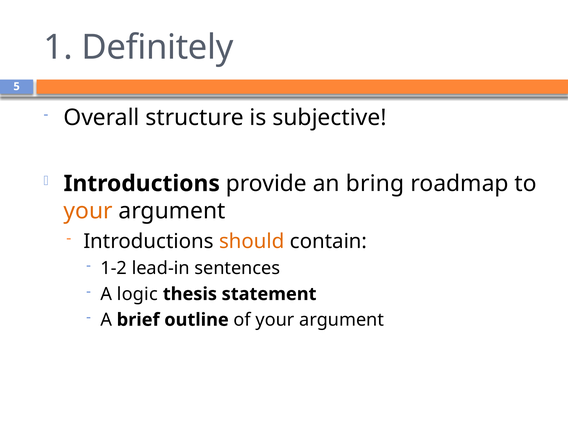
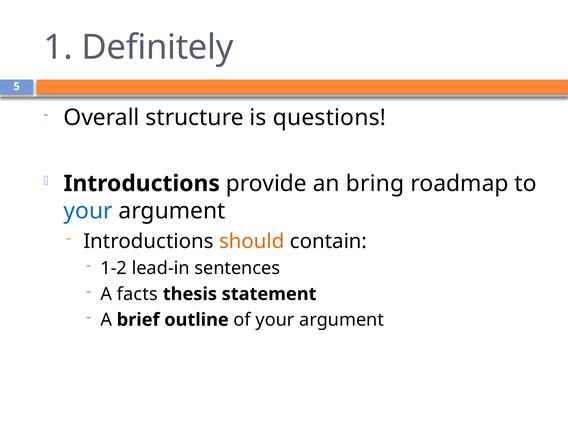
subjective: subjective -> questions
your at (88, 211) colour: orange -> blue
logic: logic -> facts
